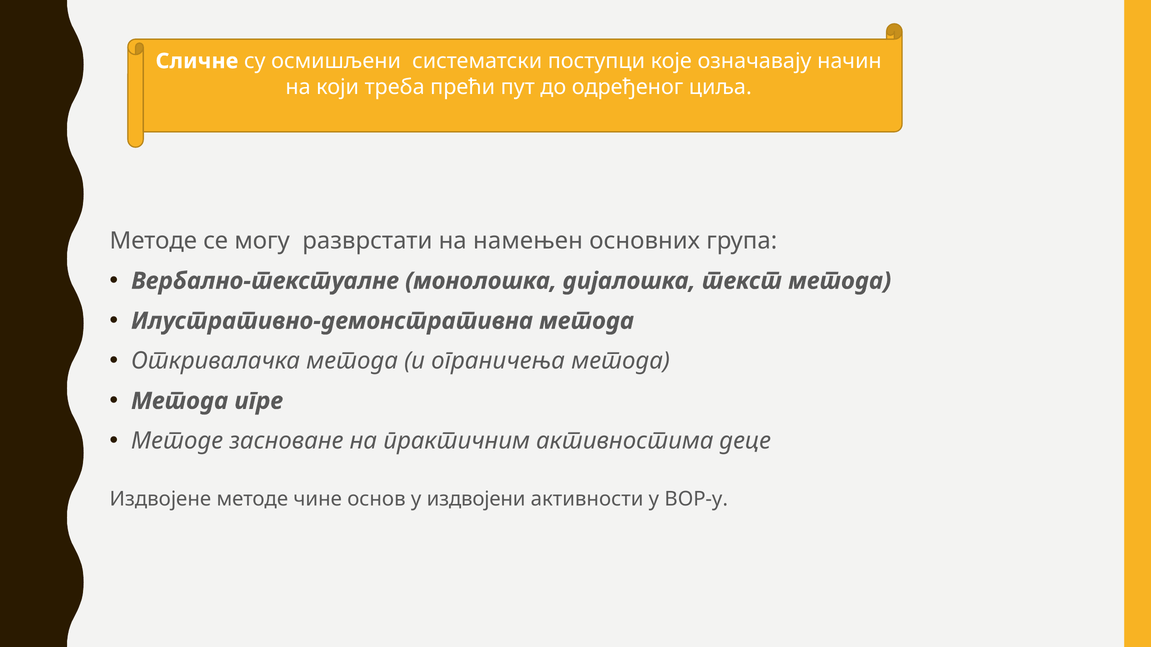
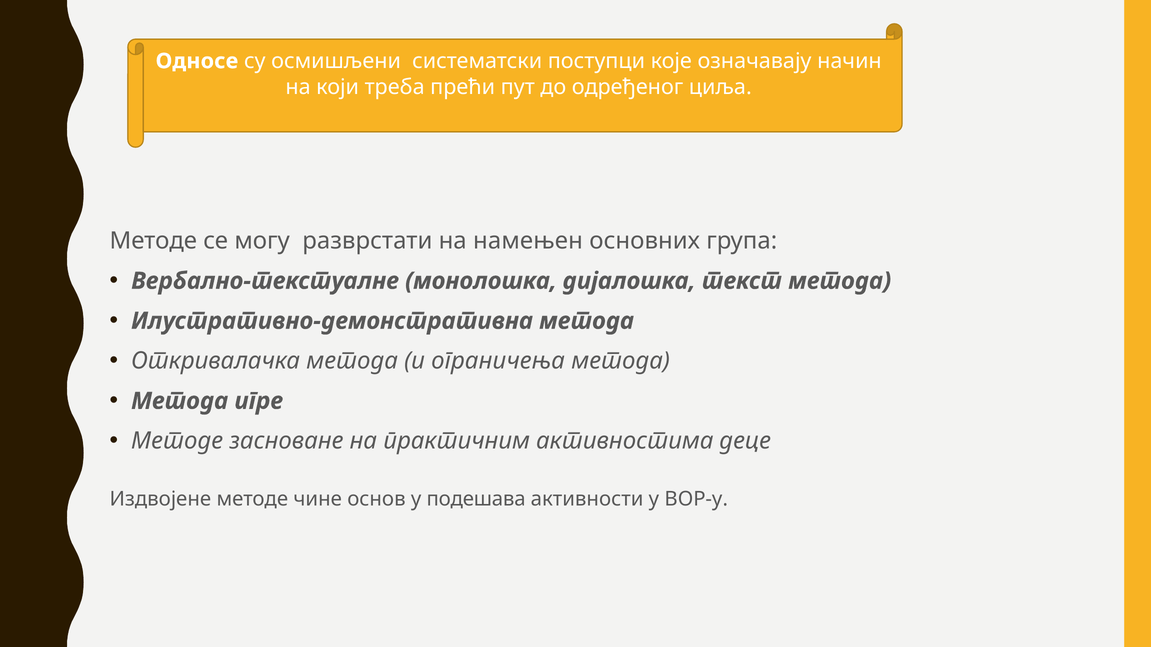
Сличне: Сличне -> Односе
издвојени: издвојени -> подешава
